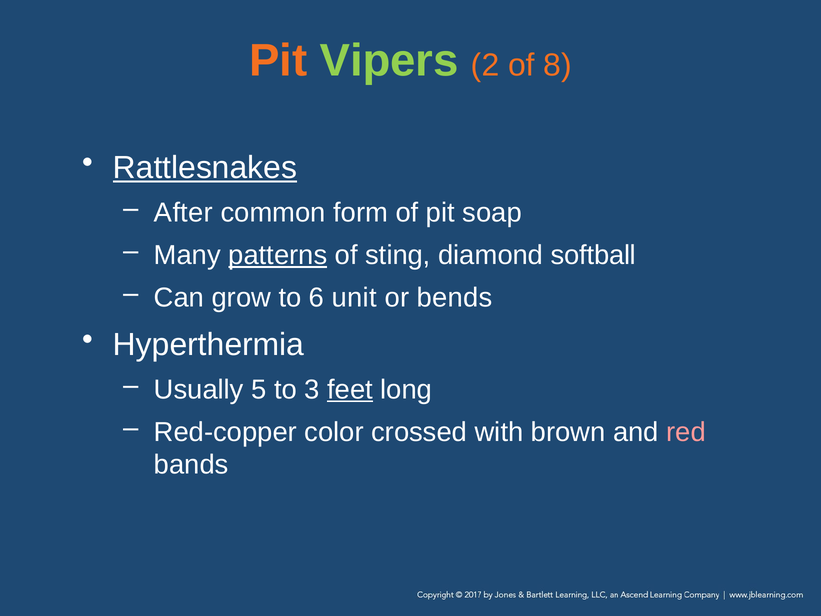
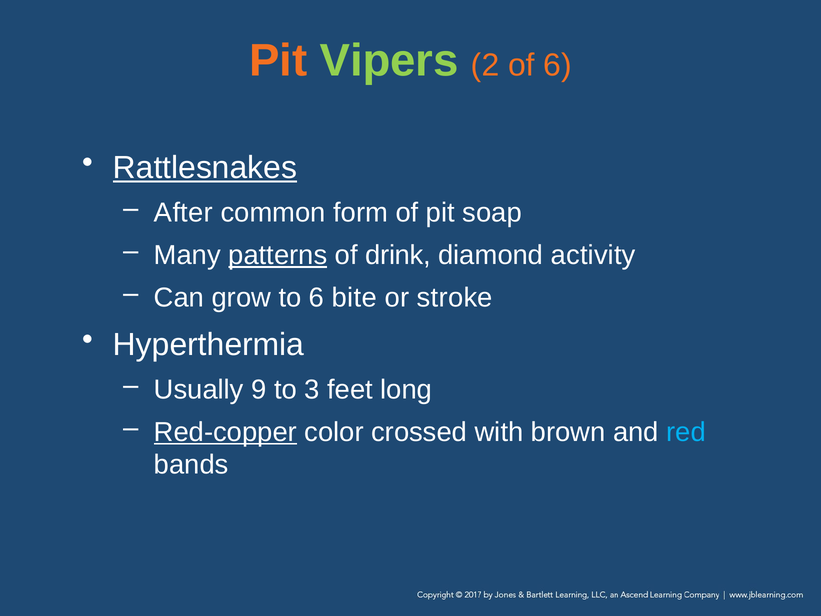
of 8: 8 -> 6
sting: sting -> drink
softball: softball -> activity
unit: unit -> bite
bends: bends -> stroke
5: 5 -> 9
feet underline: present -> none
Red-copper underline: none -> present
red colour: pink -> light blue
